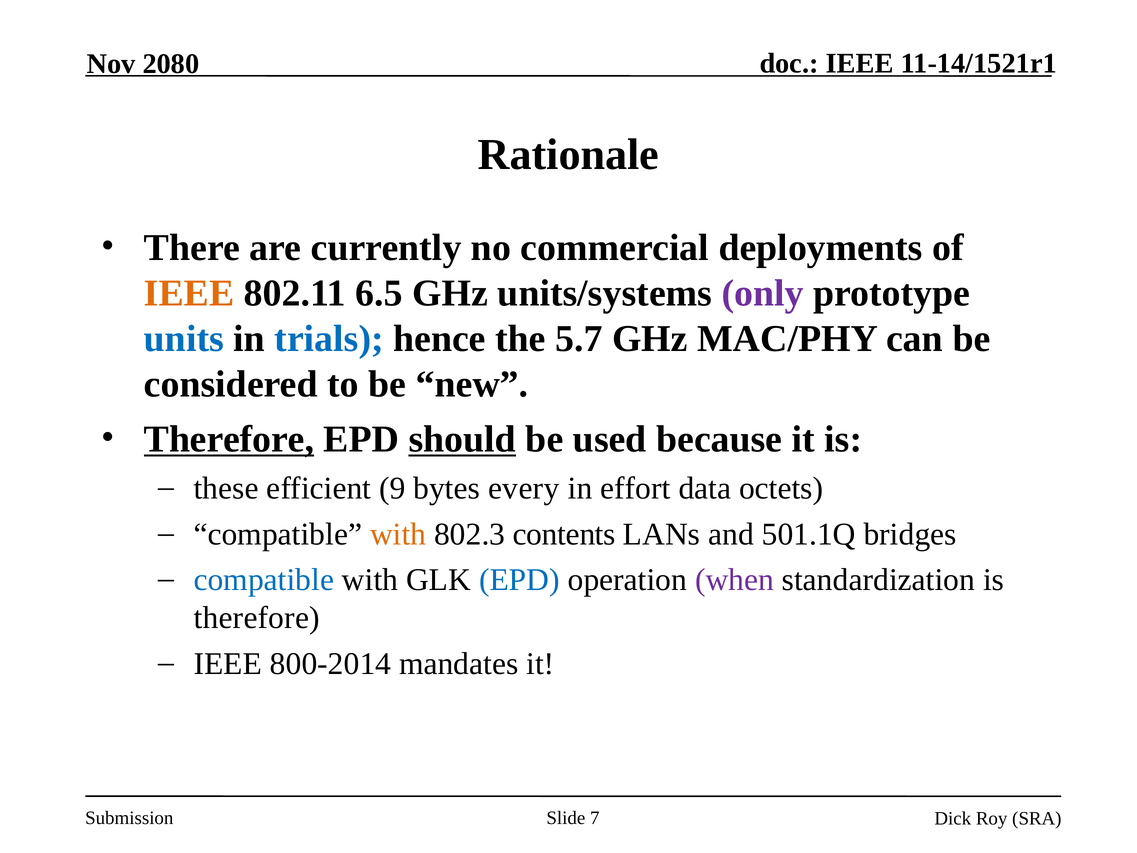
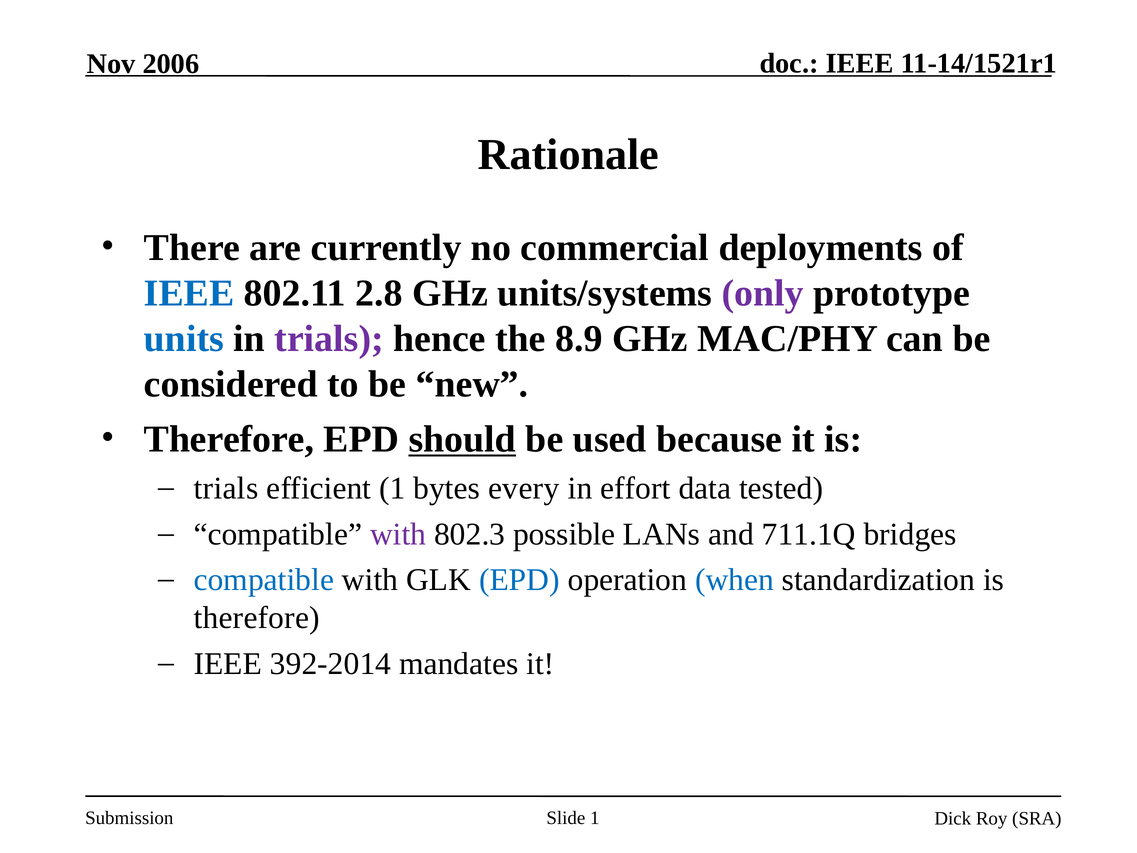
2080: 2080 -> 2006
IEEE at (189, 293) colour: orange -> blue
6.5: 6.5 -> 2.8
trials at (329, 339) colour: blue -> purple
5.7: 5.7 -> 8.9
Therefore at (229, 439) underline: present -> none
these at (226, 488): these -> trials
efficient 9: 9 -> 1
octets: octets -> tested
with at (398, 534) colour: orange -> purple
contents: contents -> possible
501.1Q: 501.1Q -> 711.1Q
when colour: purple -> blue
800-2014: 800-2014 -> 392-2014
Slide 7: 7 -> 1
